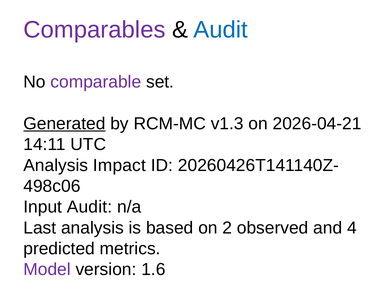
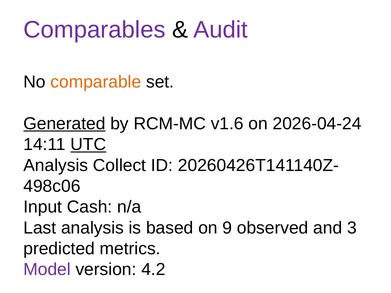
Audit at (221, 30) colour: blue -> purple
comparable colour: purple -> orange
v1.3: v1.3 -> v1.6
2026-04-21: 2026-04-21 -> 2026-04-24
UTC underline: none -> present
Impact: Impact -> Collect
Input Audit: Audit -> Cash
2: 2 -> 9
4: 4 -> 3
1.6: 1.6 -> 4.2
